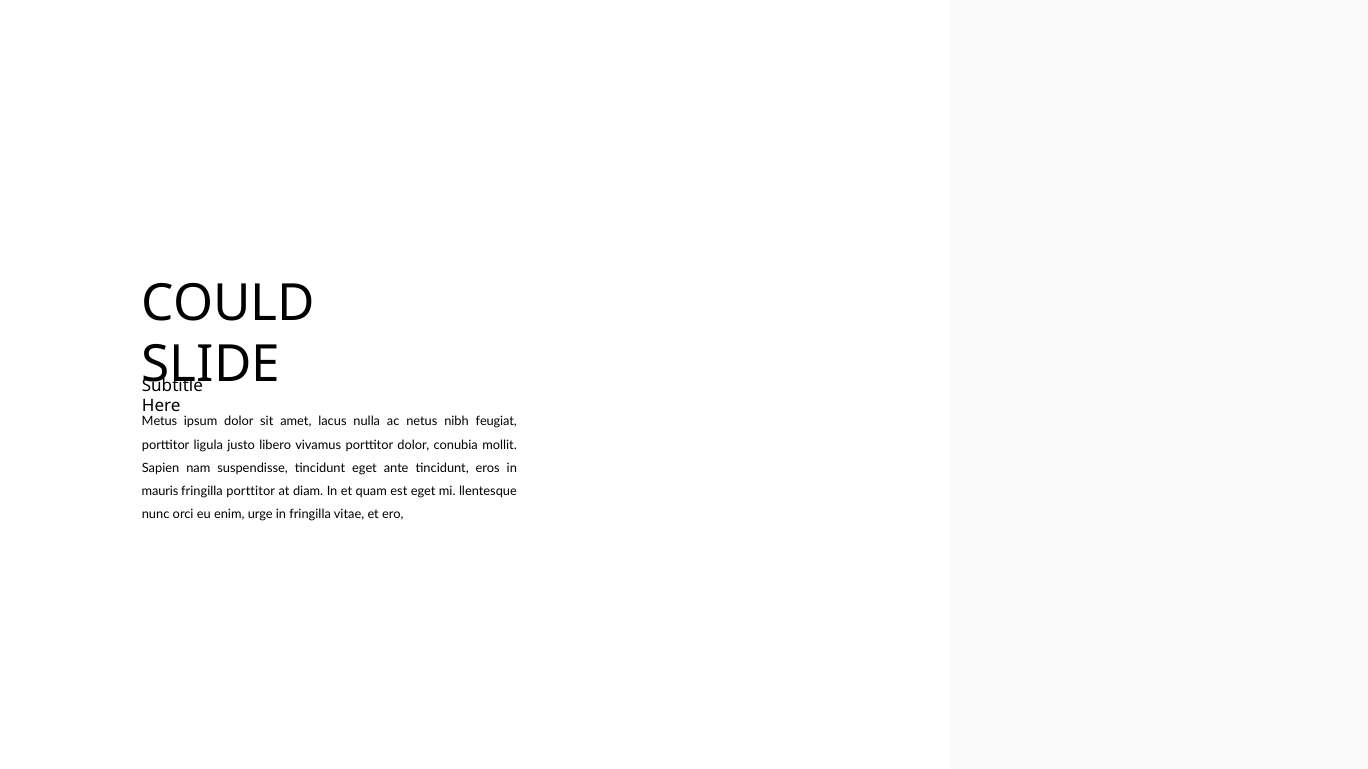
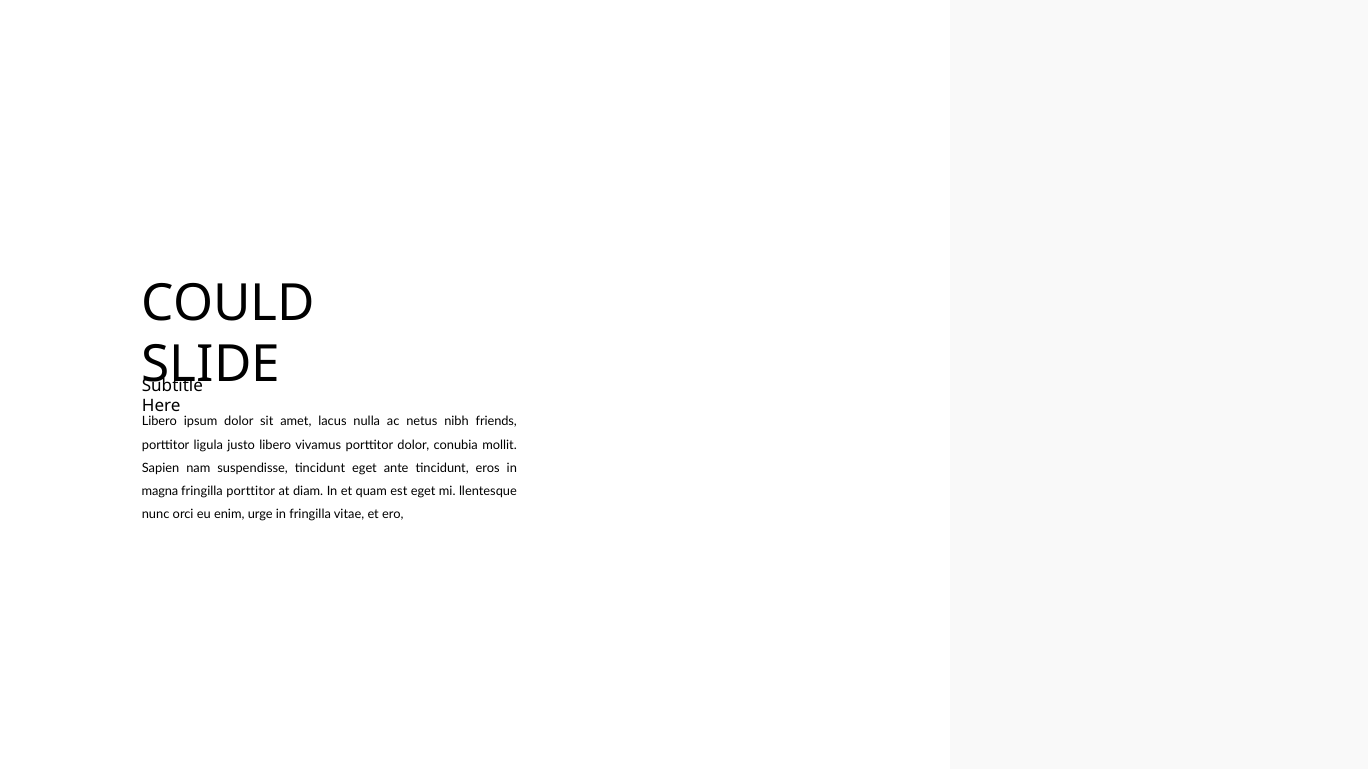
Metus at (159, 422): Metus -> Libero
feugiat: feugiat -> friends
mauris: mauris -> magna
